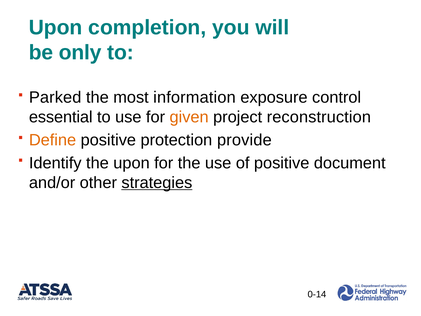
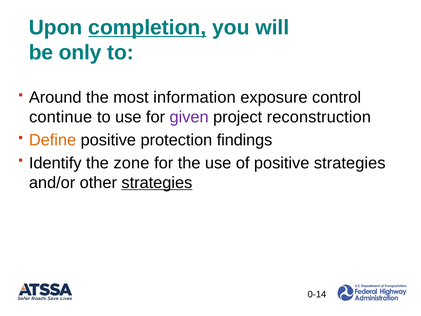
completion underline: none -> present
Parked: Parked -> Around
essential: essential -> continue
given colour: orange -> purple
provide: provide -> findings
the upon: upon -> zone
positive document: document -> strategies
